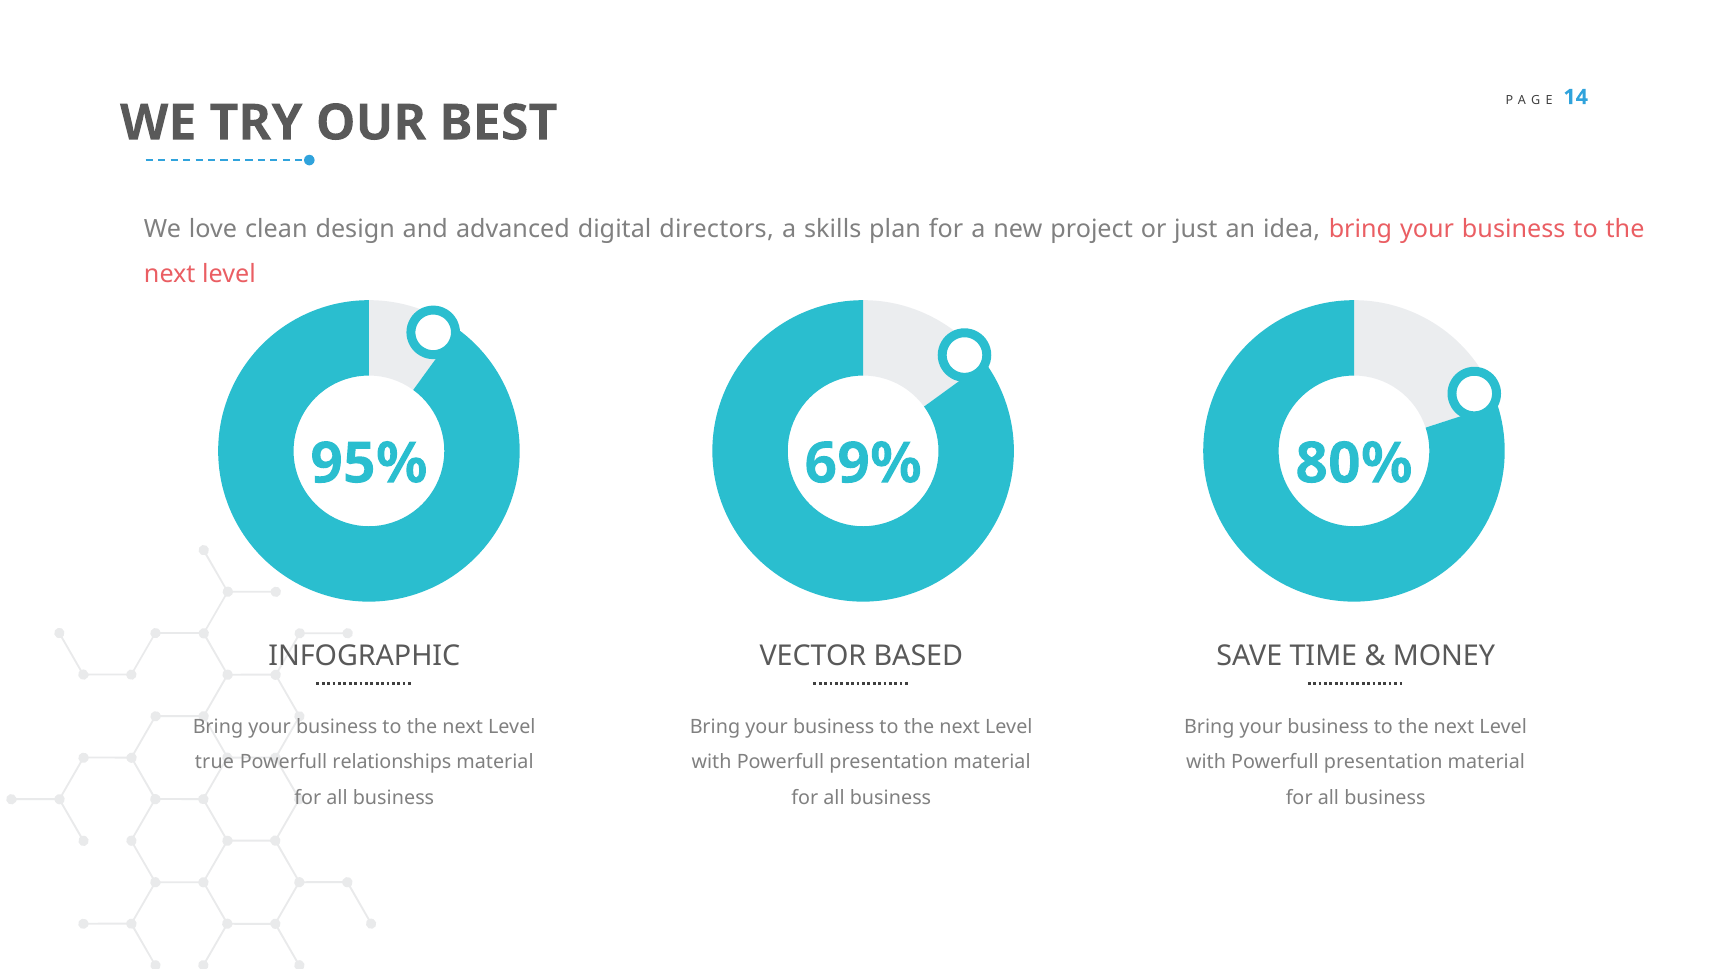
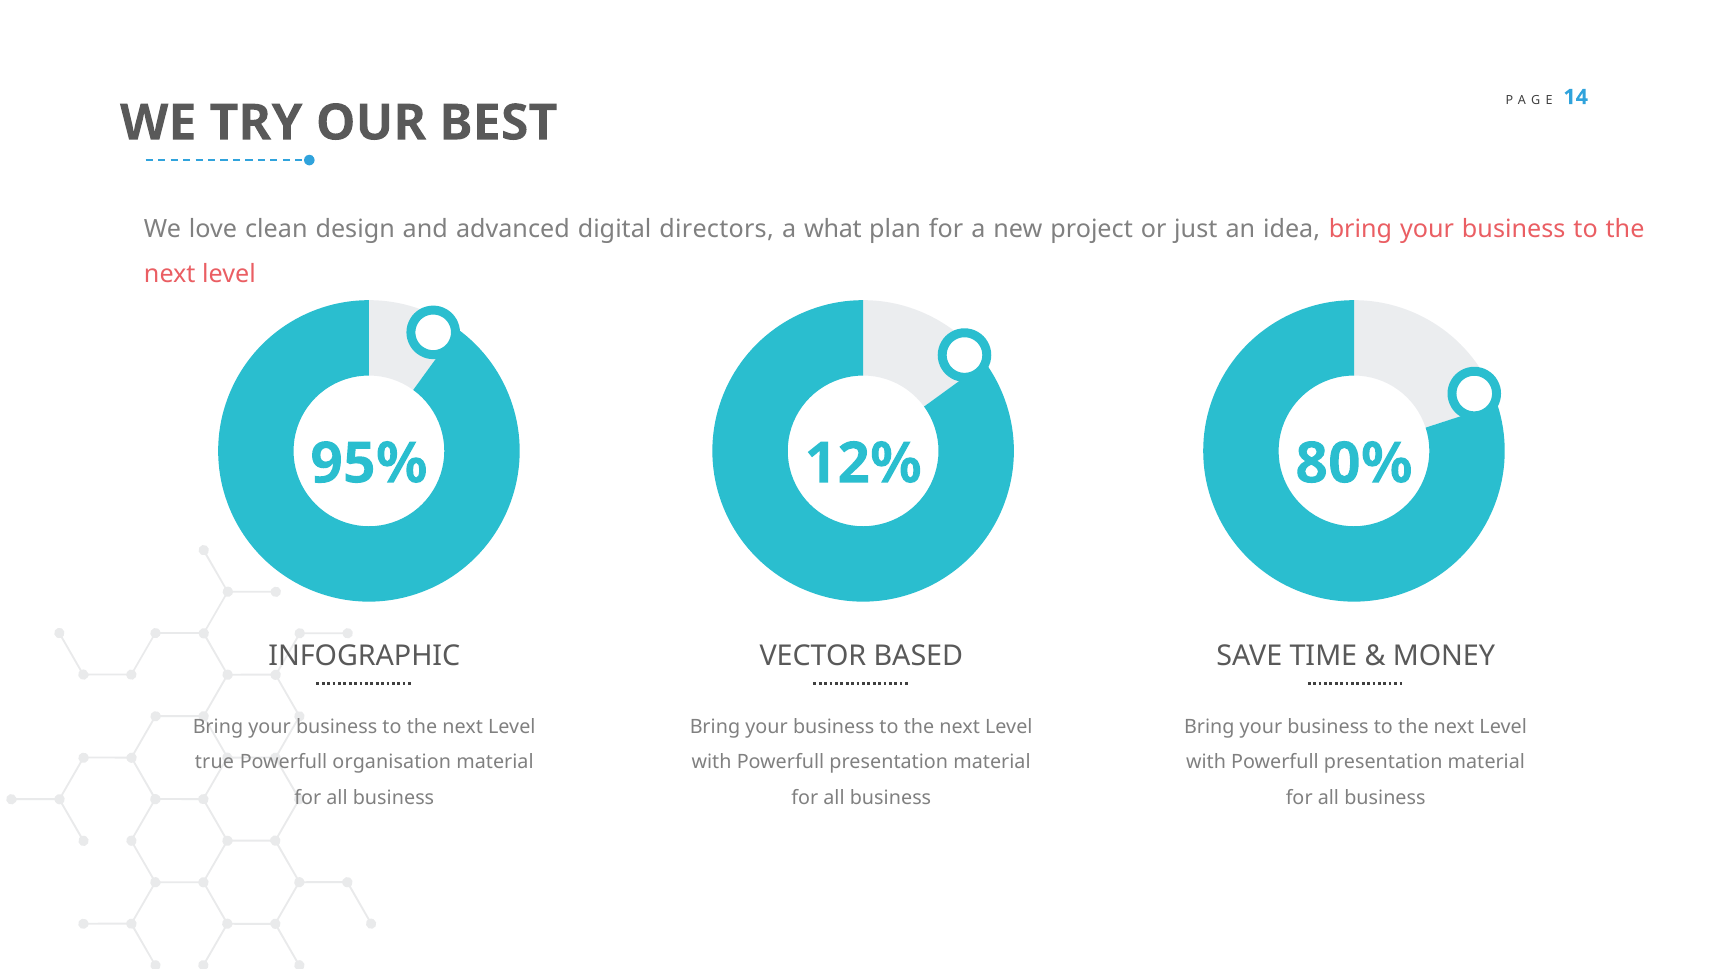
skills: skills -> what
69%: 69% -> 12%
relationships: relationships -> organisation
